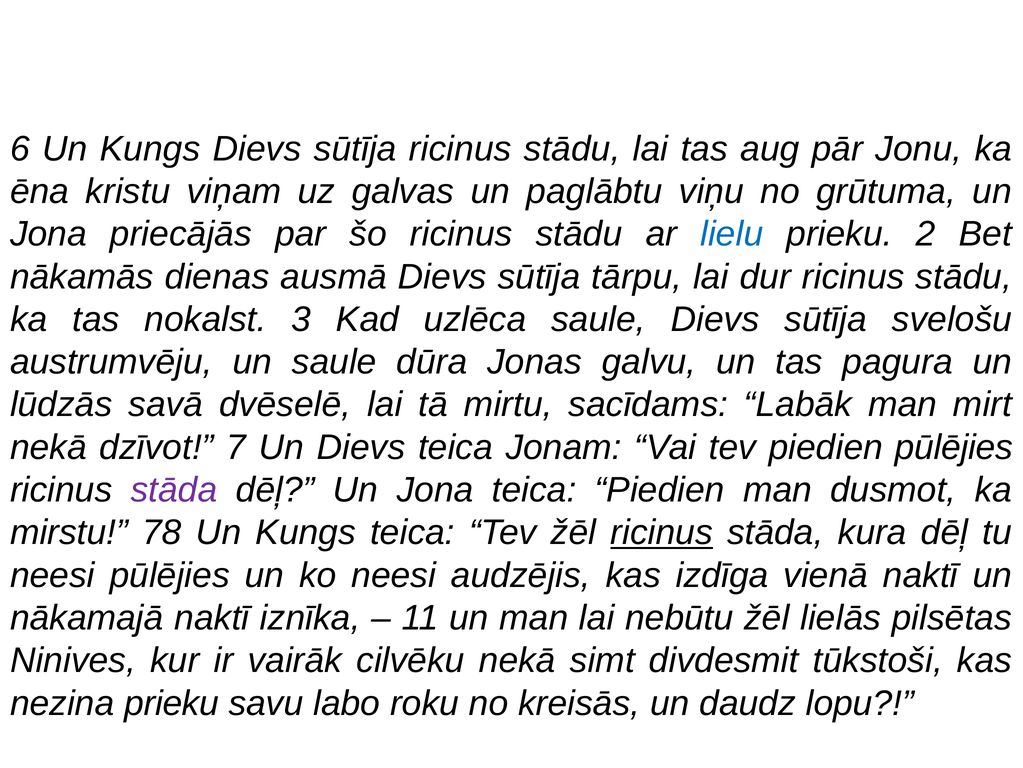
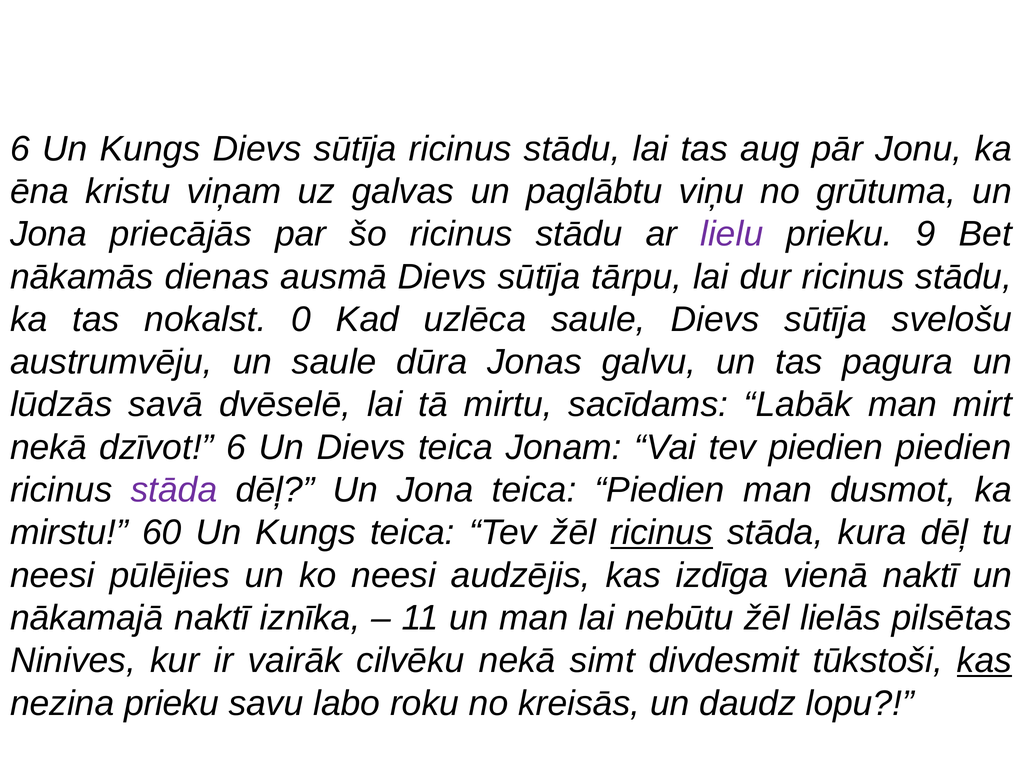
lielu colour: blue -> purple
2: 2 -> 9
3: 3 -> 0
dzīvot 7: 7 -> 6
piedien pūlējies: pūlējies -> piedien
78: 78 -> 60
kas at (985, 660) underline: none -> present
